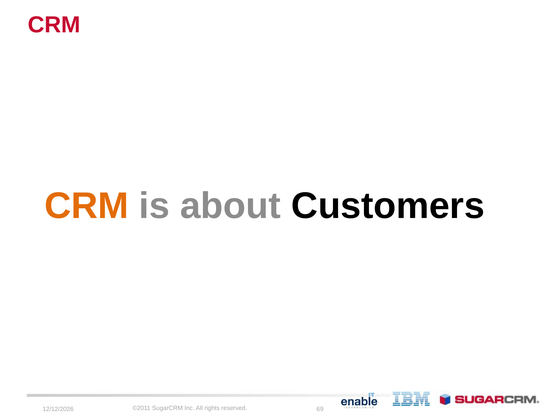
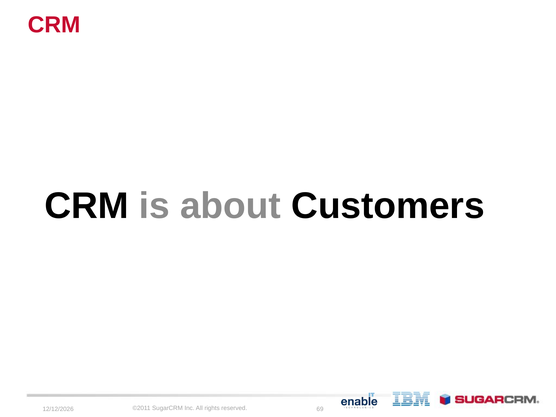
CRM at (87, 206) colour: orange -> black
